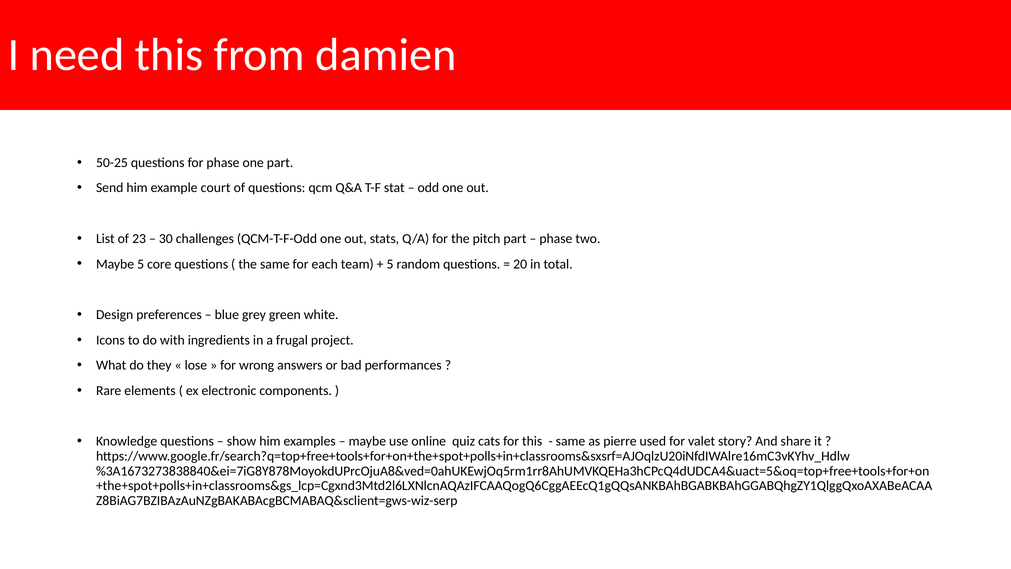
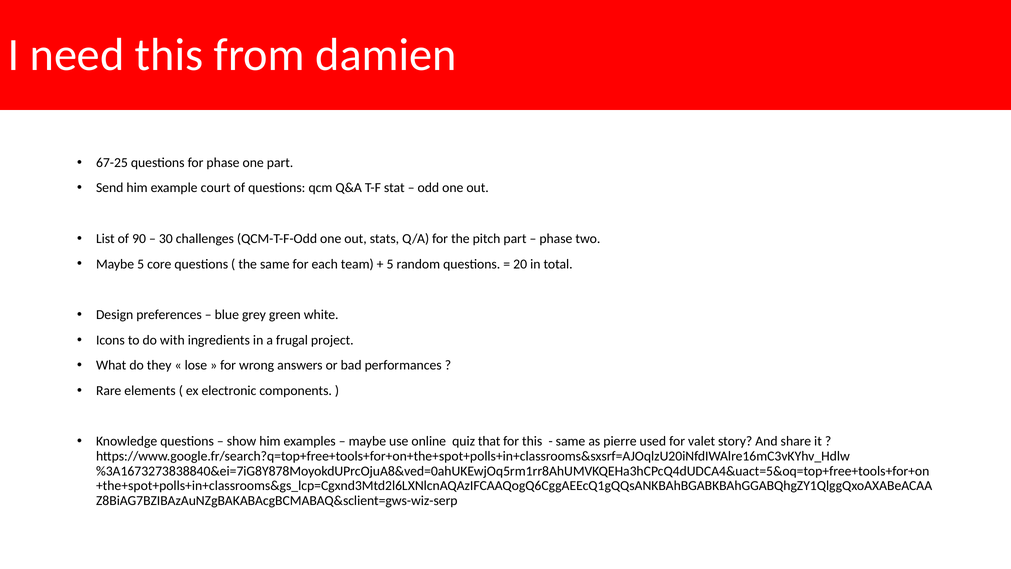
50-25: 50-25 -> 67-25
23: 23 -> 90
cats: cats -> that
